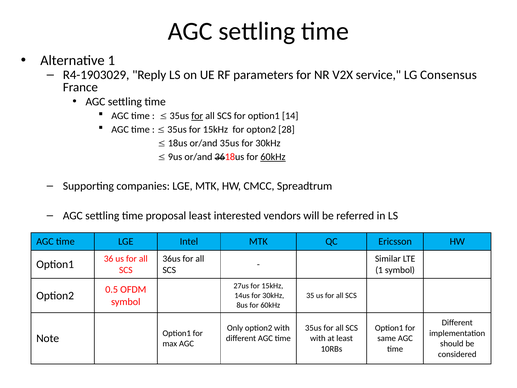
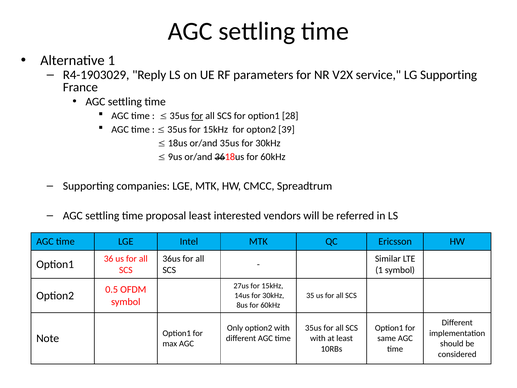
LG Consensus: Consensus -> Supporting
14: 14 -> 28
28: 28 -> 39
60kHz at (273, 157) underline: present -> none
